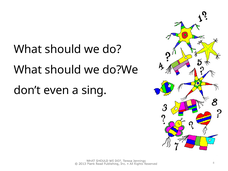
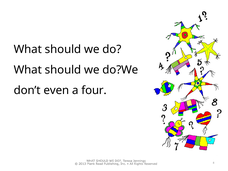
sing: sing -> four
